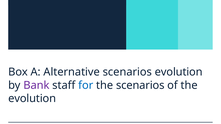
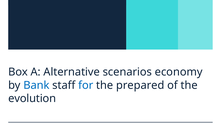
scenarios evolution: evolution -> economy
Bank colour: purple -> blue
the scenarios: scenarios -> prepared
